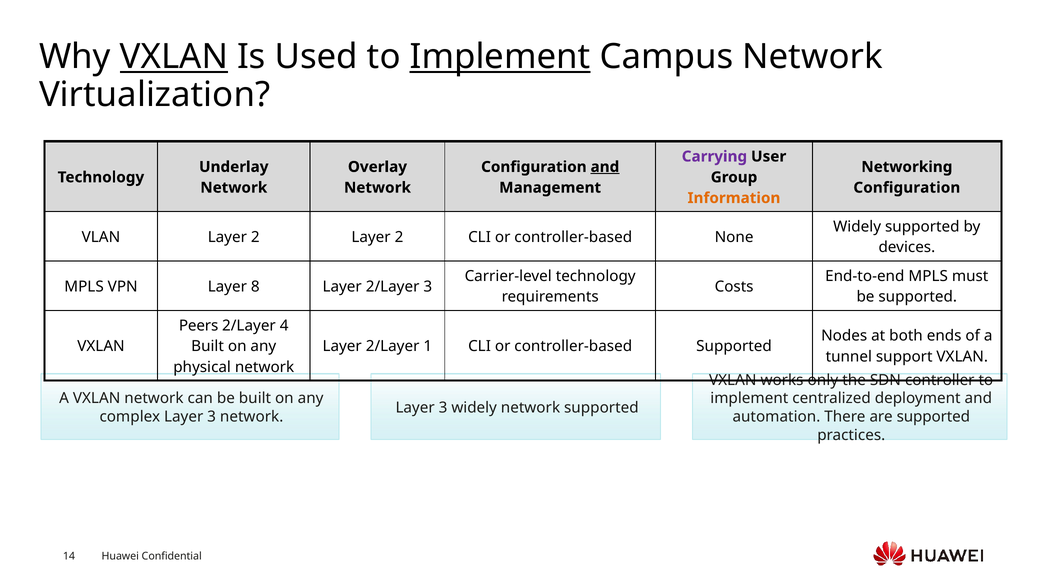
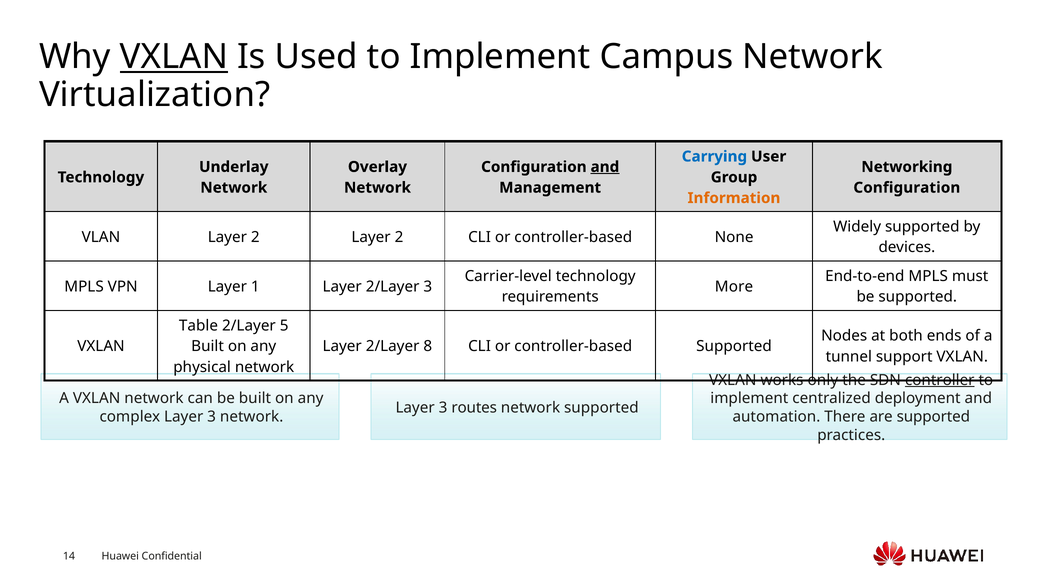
Implement at (500, 57) underline: present -> none
Carrying colour: purple -> blue
8: 8 -> 1
Costs: Costs -> More
Peers: Peers -> Table
4: 4 -> 5
1: 1 -> 8
controller underline: none -> present
3 widely: widely -> routes
